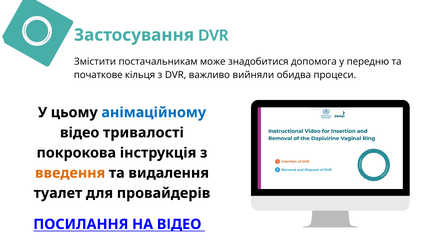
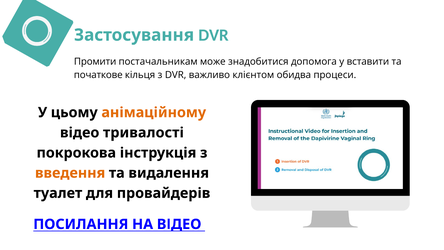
Змістити: Змістити -> Промити
передню: передню -> вставити
вийняли: вийняли -> клієнтом
анімаційному colour: blue -> orange
